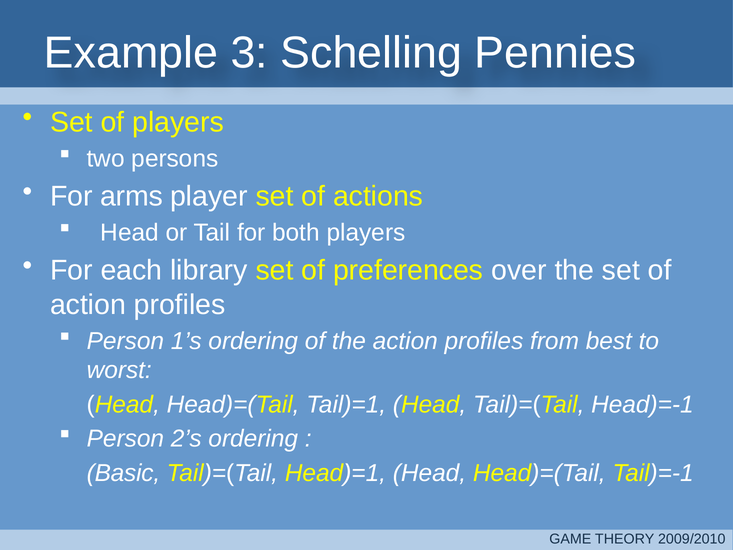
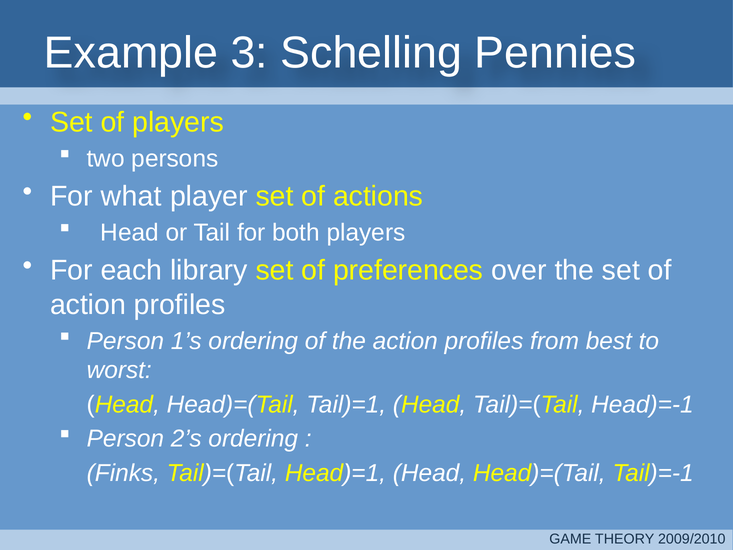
arms: arms -> what
Basic: Basic -> Finks
